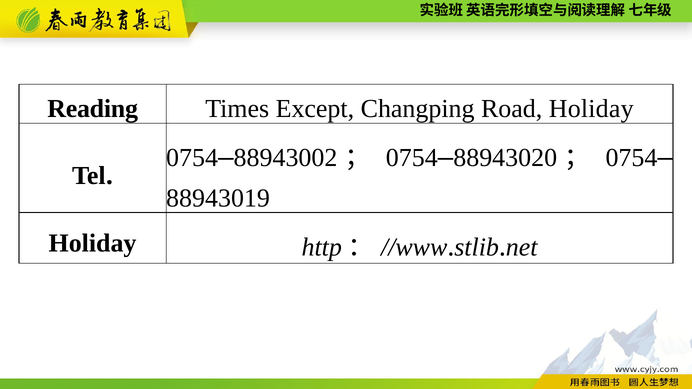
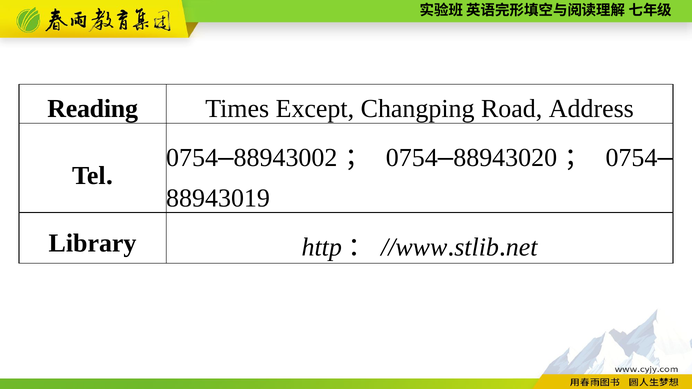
Road Holiday: Holiday -> Address
Holiday at (93, 243): Holiday -> Library
